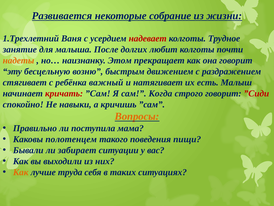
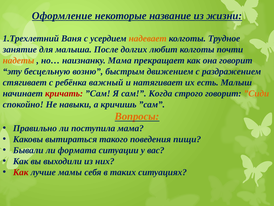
Развивается: Развивается -> Оформление
собрание: собрание -> название
надевает colour: red -> orange
наизнанку Этом: Этом -> Мама
”Сиди colour: red -> orange
полотенцем: полотенцем -> вытираться
забирает: забирает -> формата
Как at (21, 172) colour: orange -> red
труда: труда -> мамы
